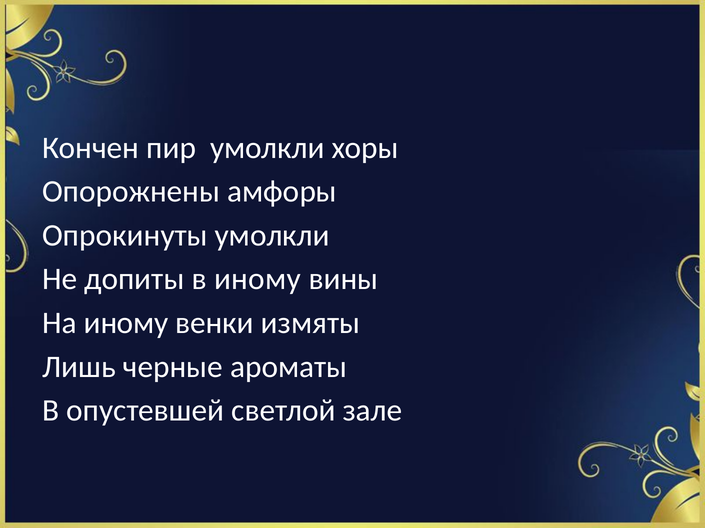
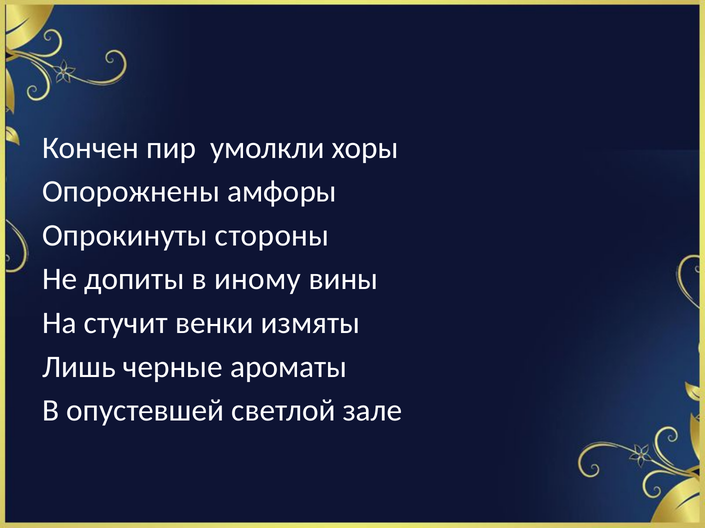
Опрокинуты умолкли: умолкли -> стороны
На иному: иному -> стучит
